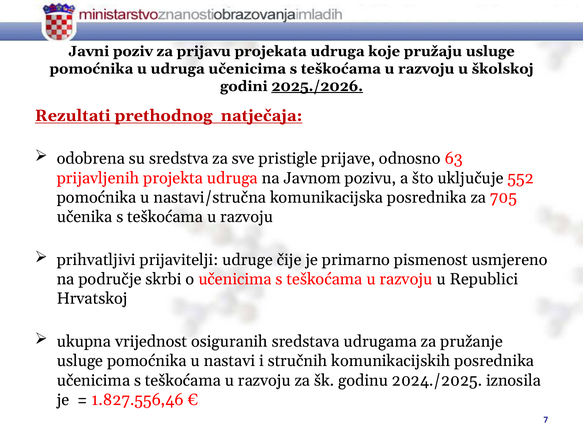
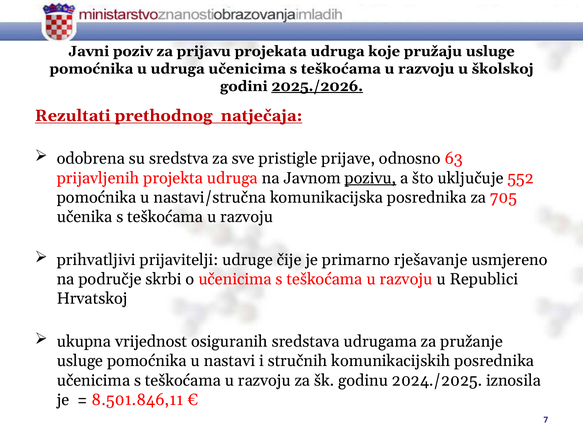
pozivu underline: none -> present
pismenost: pismenost -> rješavanje
1.827.556,46: 1.827.556,46 -> 8.501.846,11
